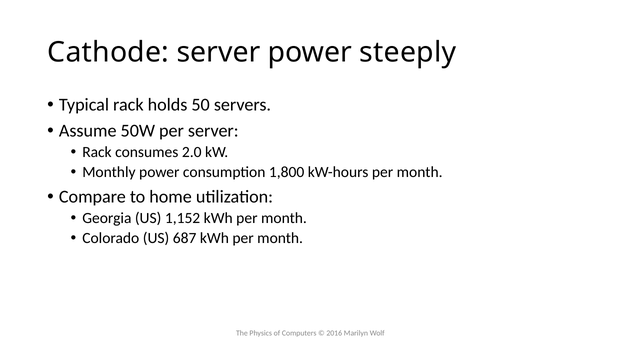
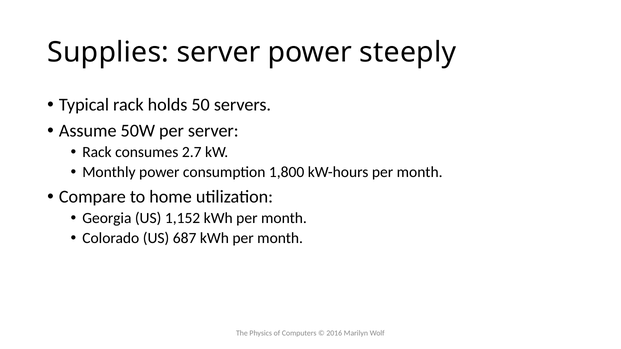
Cathode: Cathode -> Supplies
2.0: 2.0 -> 2.7
